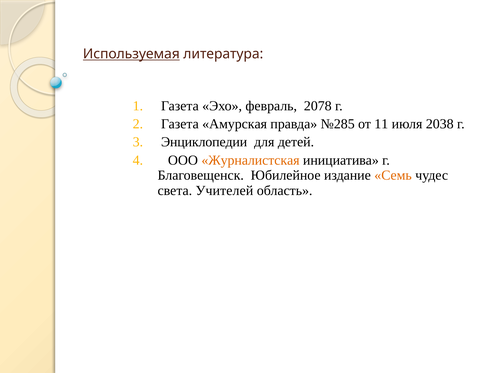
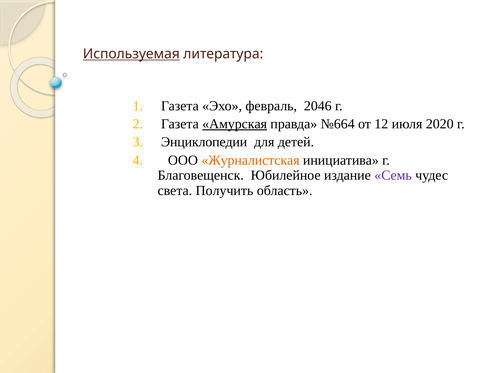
2078: 2078 -> 2046
Амурская underline: none -> present
№285: №285 -> №664
11: 11 -> 12
2038: 2038 -> 2020
Семь colour: orange -> purple
Учителей: Учителей -> Получить
